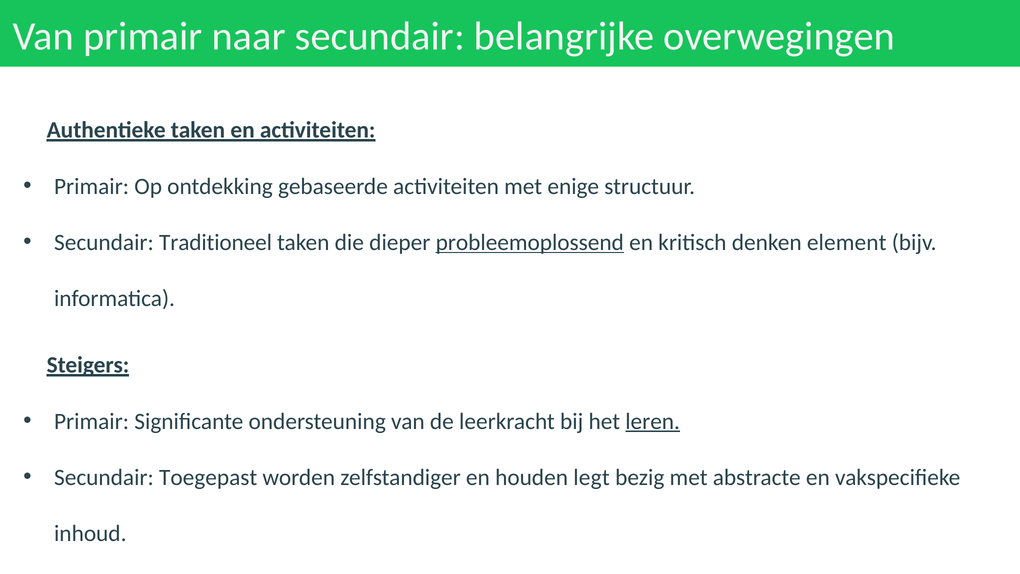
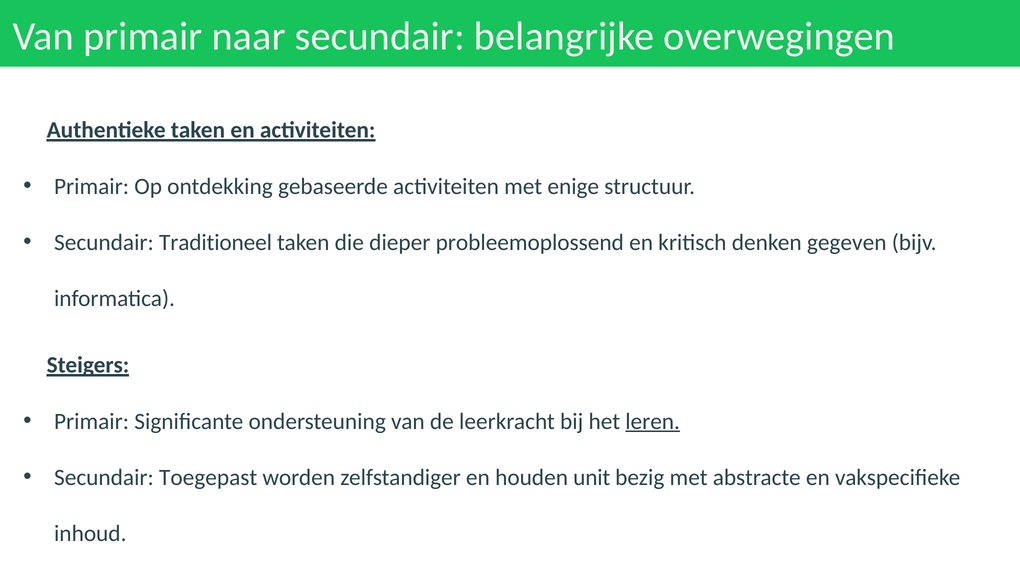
probleemoplossend underline: present -> none
element: element -> gegeven
legt: legt -> unit
